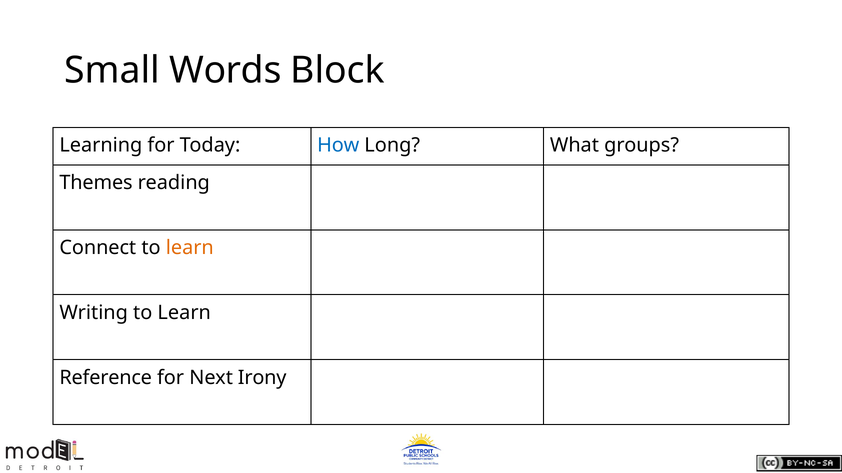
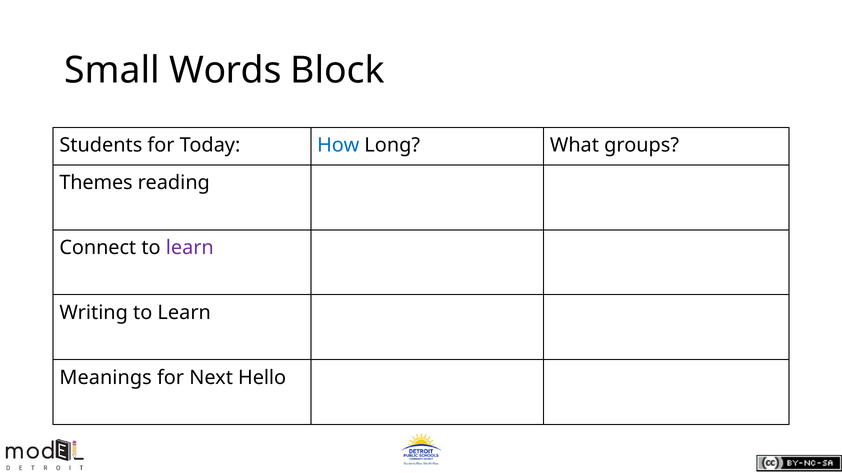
Learning: Learning -> Students
learn at (190, 248) colour: orange -> purple
Reference: Reference -> Meanings
Irony: Irony -> Hello
